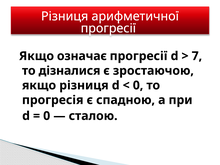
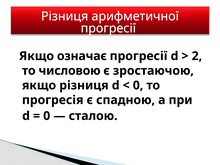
7: 7 -> 2
дізналися: дізналися -> числовою
